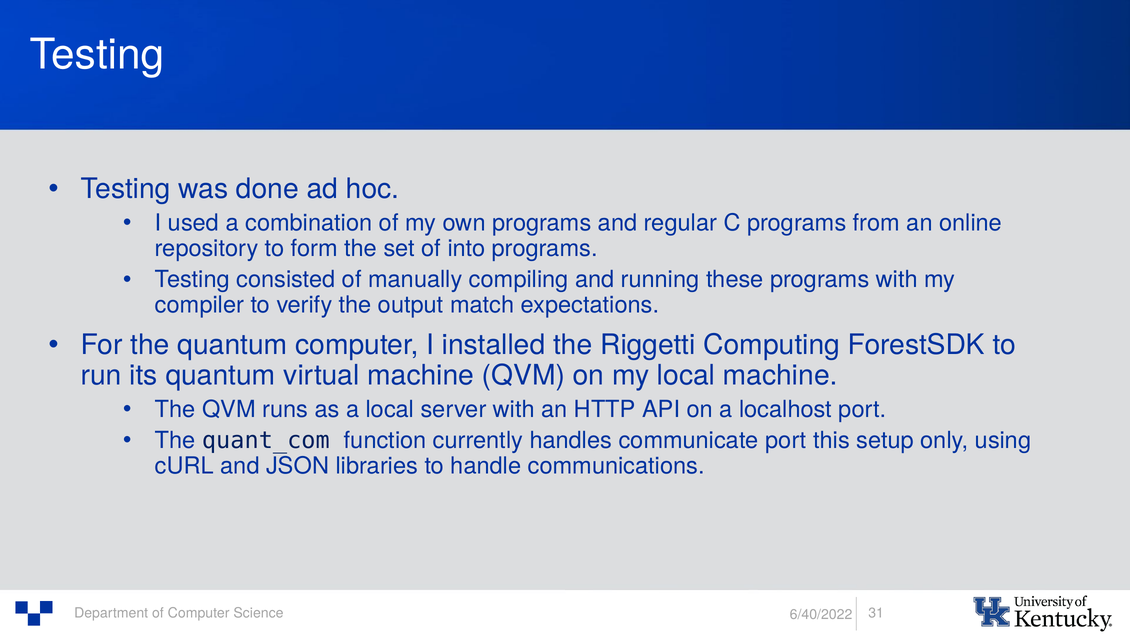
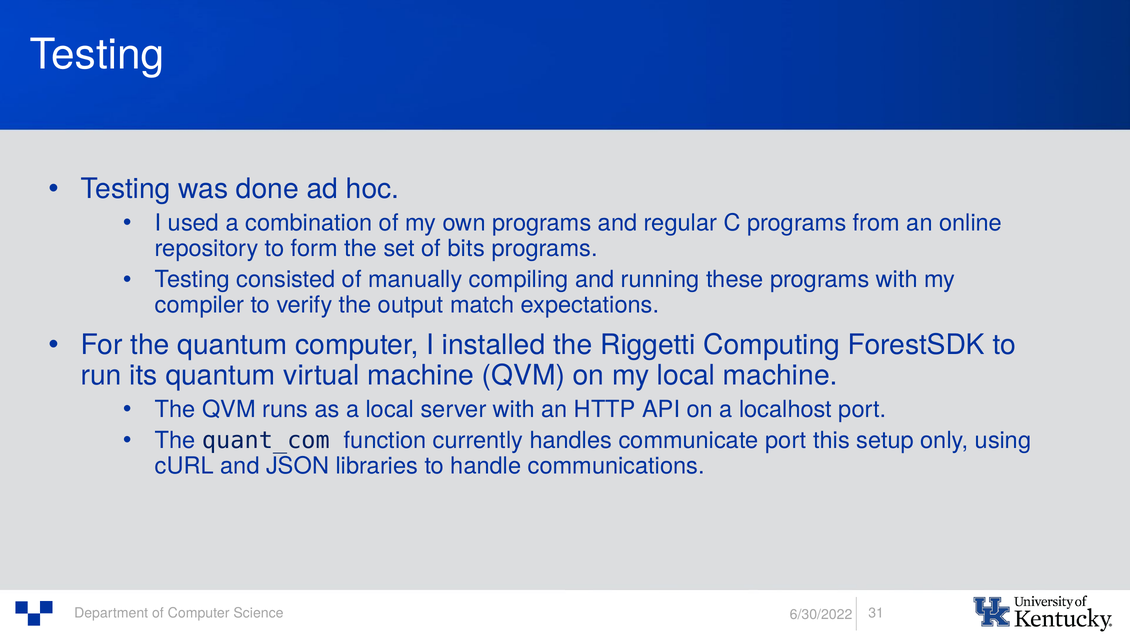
into: into -> bits
6/40/2022: 6/40/2022 -> 6/30/2022
